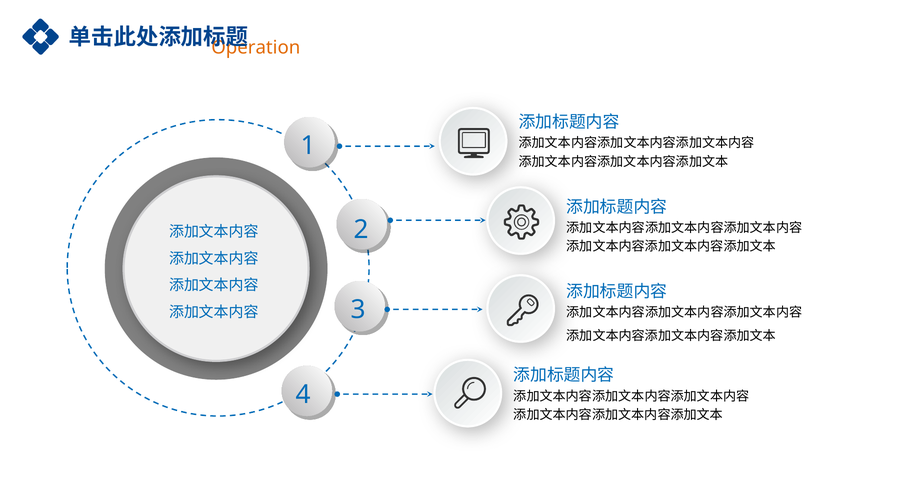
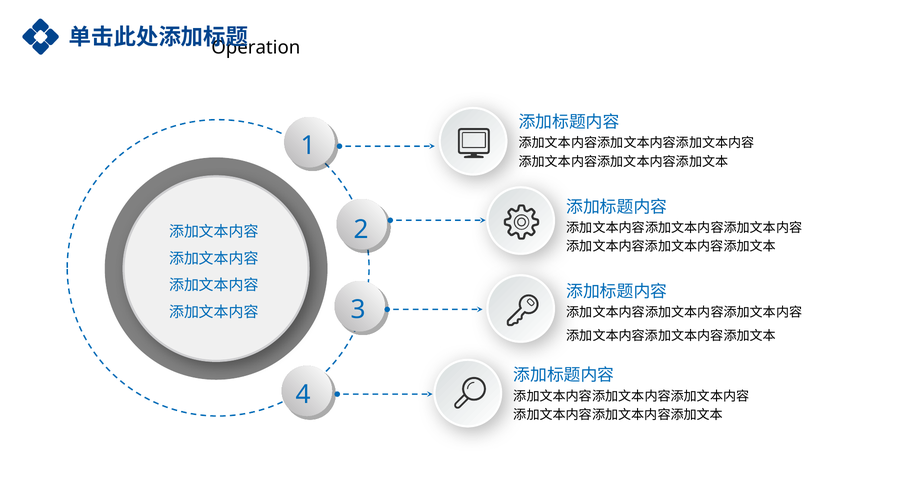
Operation colour: orange -> black
